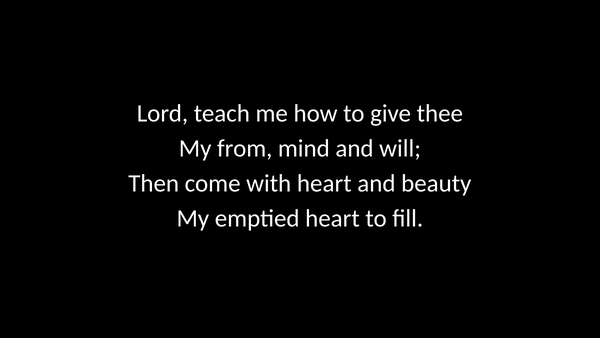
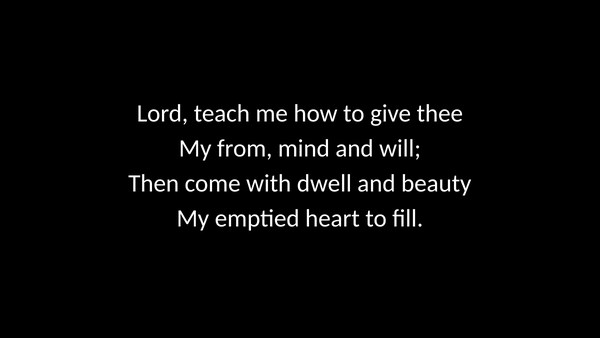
with heart: heart -> dwell
